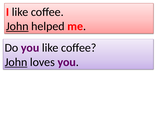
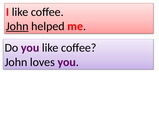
John at (16, 62) underline: present -> none
